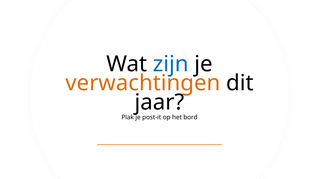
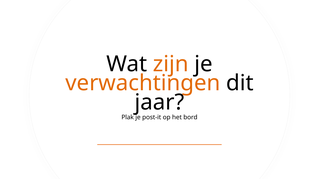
zijn colour: blue -> orange
